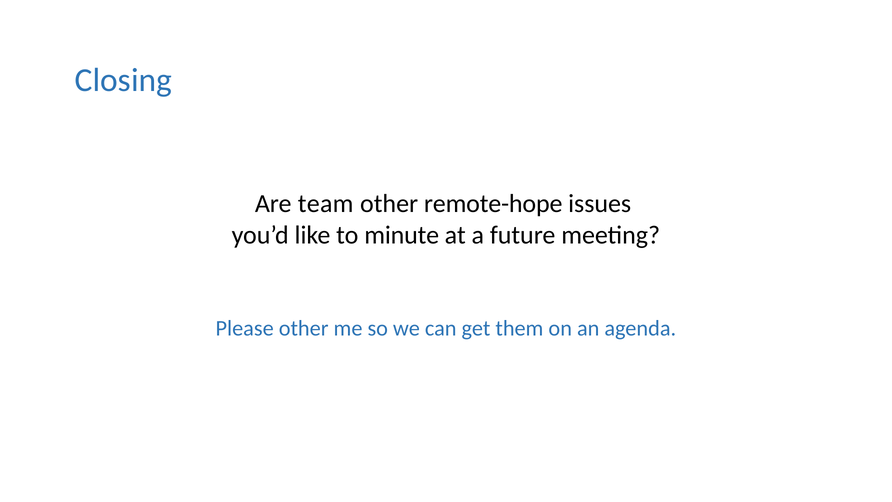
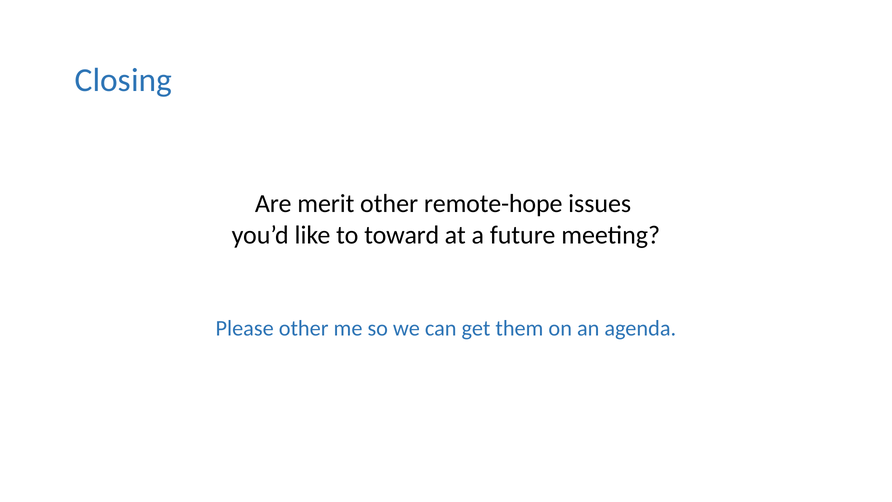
team: team -> merit
minute: minute -> toward
